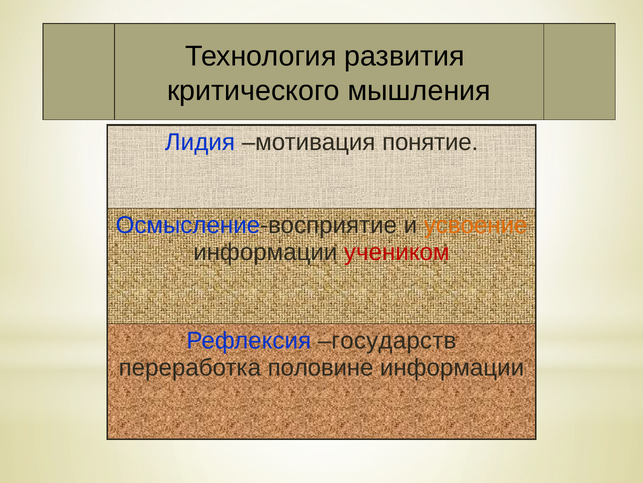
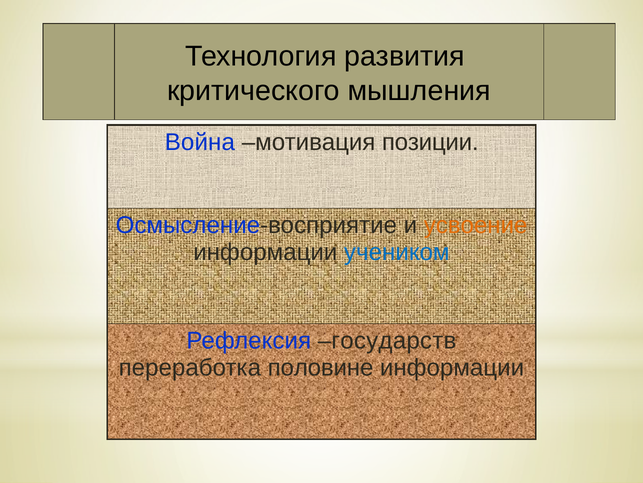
Лидия: Лидия -> Война
понятие: понятие -> позиции
учеником colour: red -> blue
